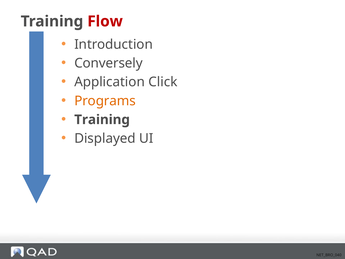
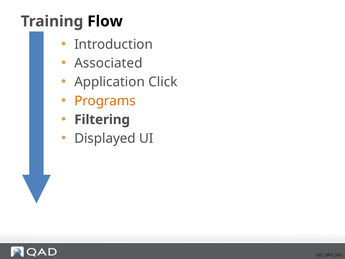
Flow colour: red -> black
Conversely: Conversely -> Associated
Training at (102, 120): Training -> Filtering
